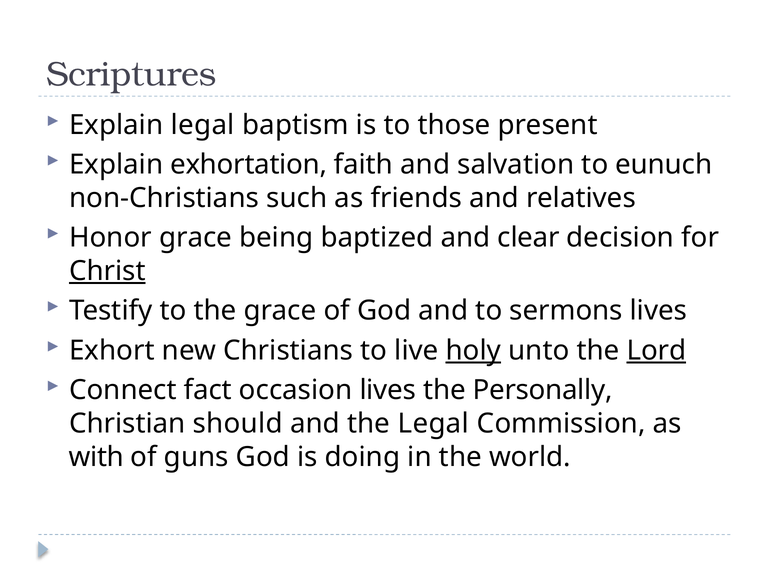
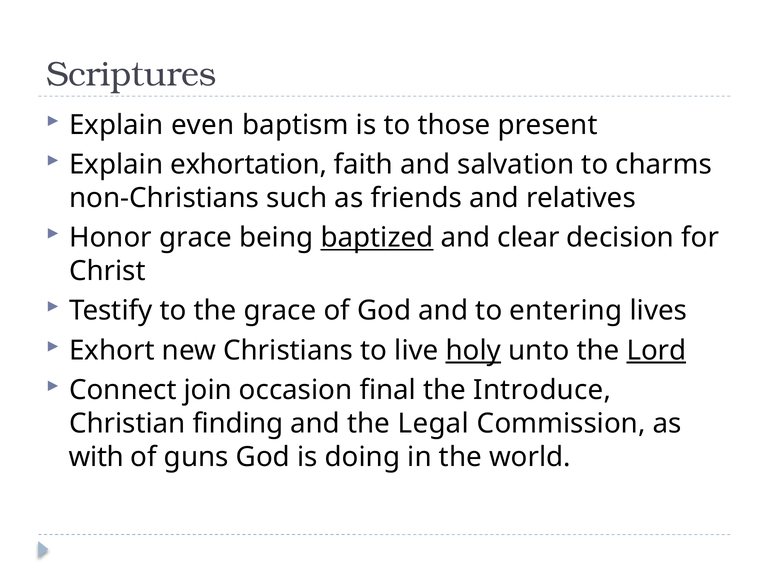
Explain legal: legal -> even
eunuch: eunuch -> charms
baptized underline: none -> present
Christ underline: present -> none
sermons: sermons -> entering
fact: fact -> join
occasion lives: lives -> final
Personally: Personally -> Introduce
should: should -> finding
